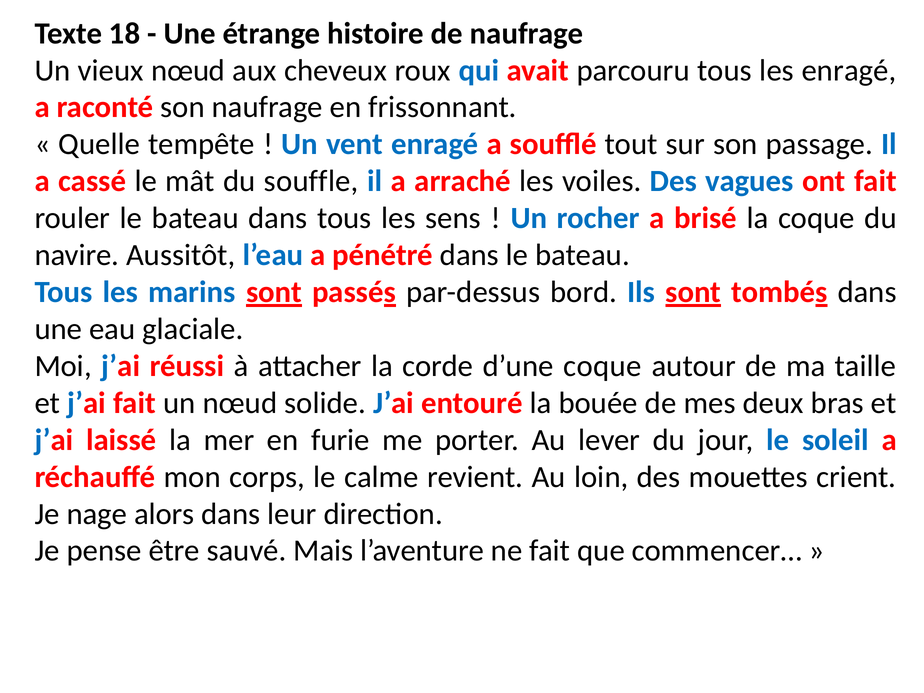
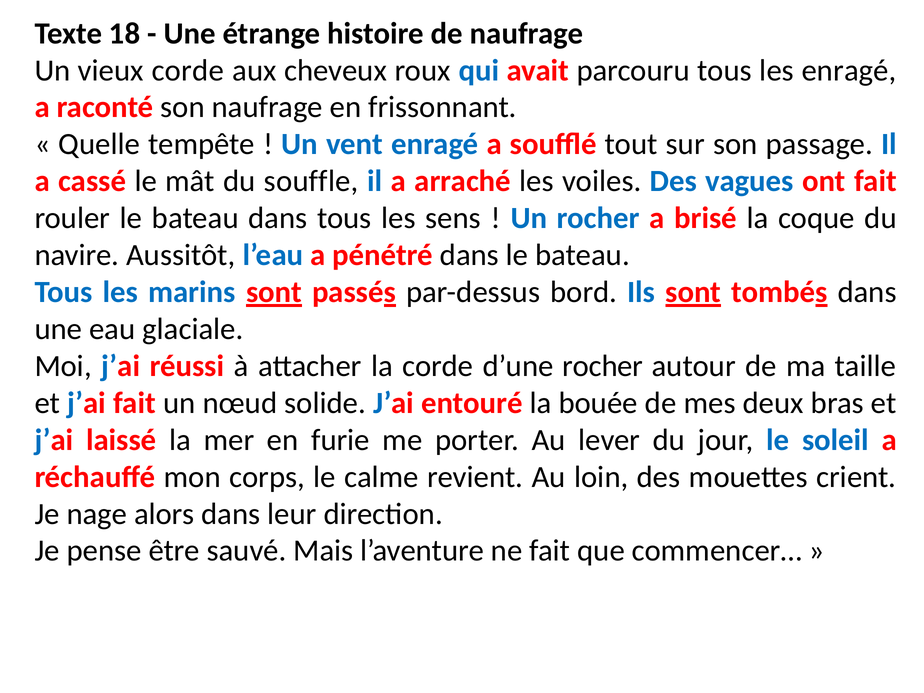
vieux nœud: nœud -> corde
d’une coque: coque -> rocher
